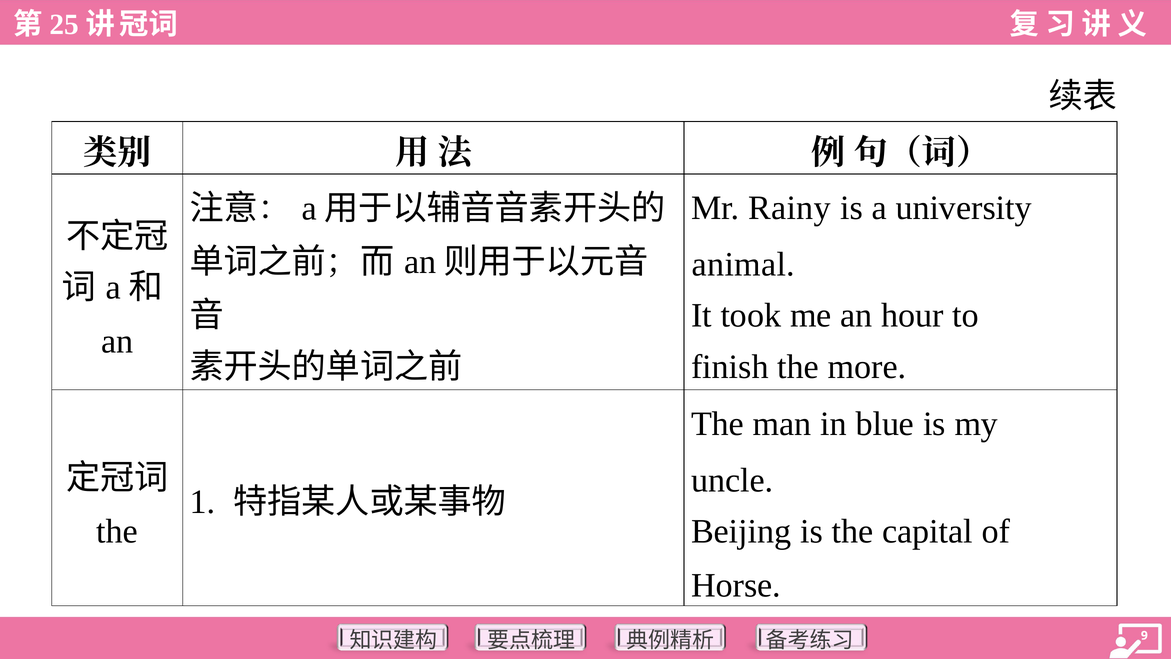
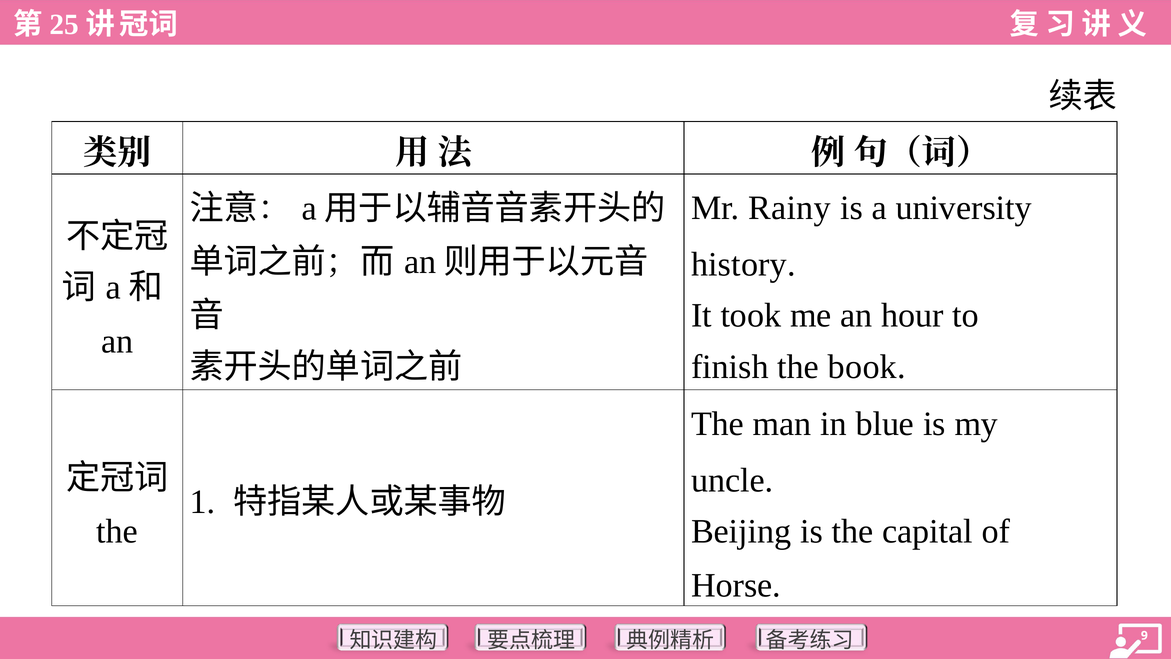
animal: animal -> history
more: more -> book
